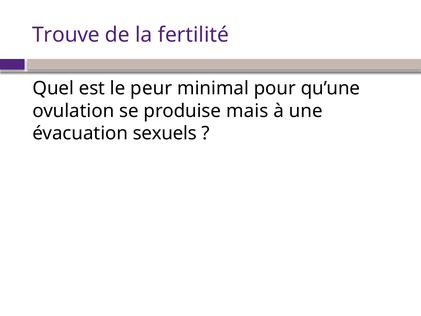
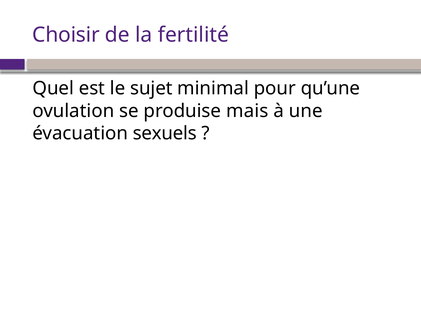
Trouve: Trouve -> Choisir
peur: peur -> sujet
